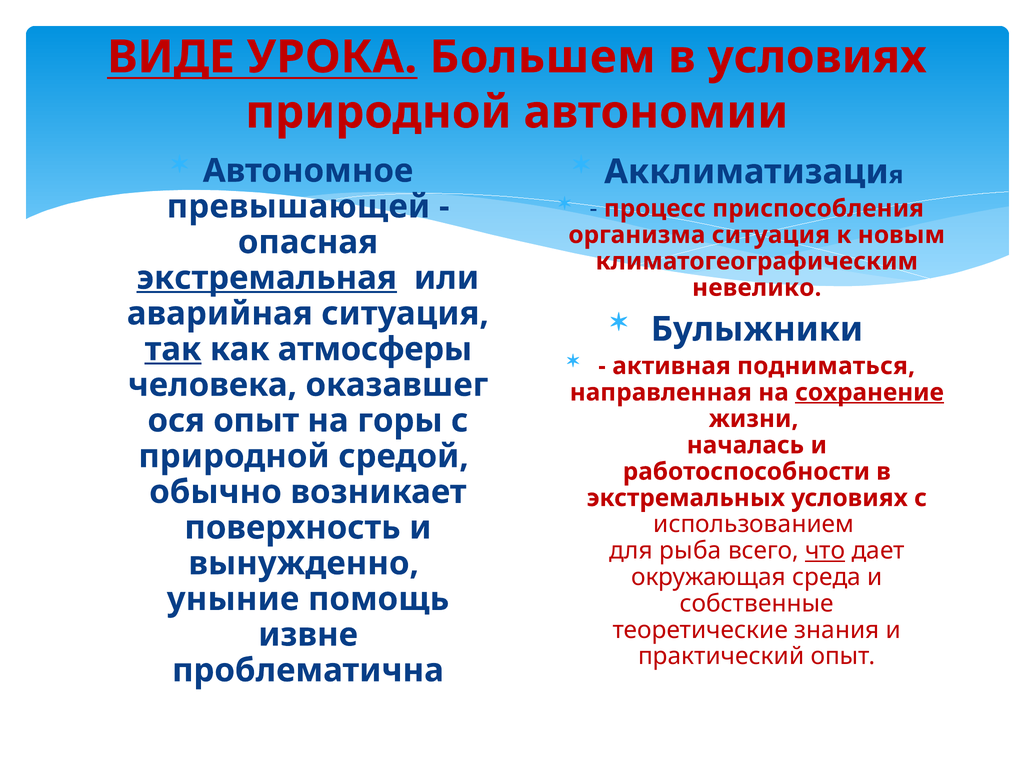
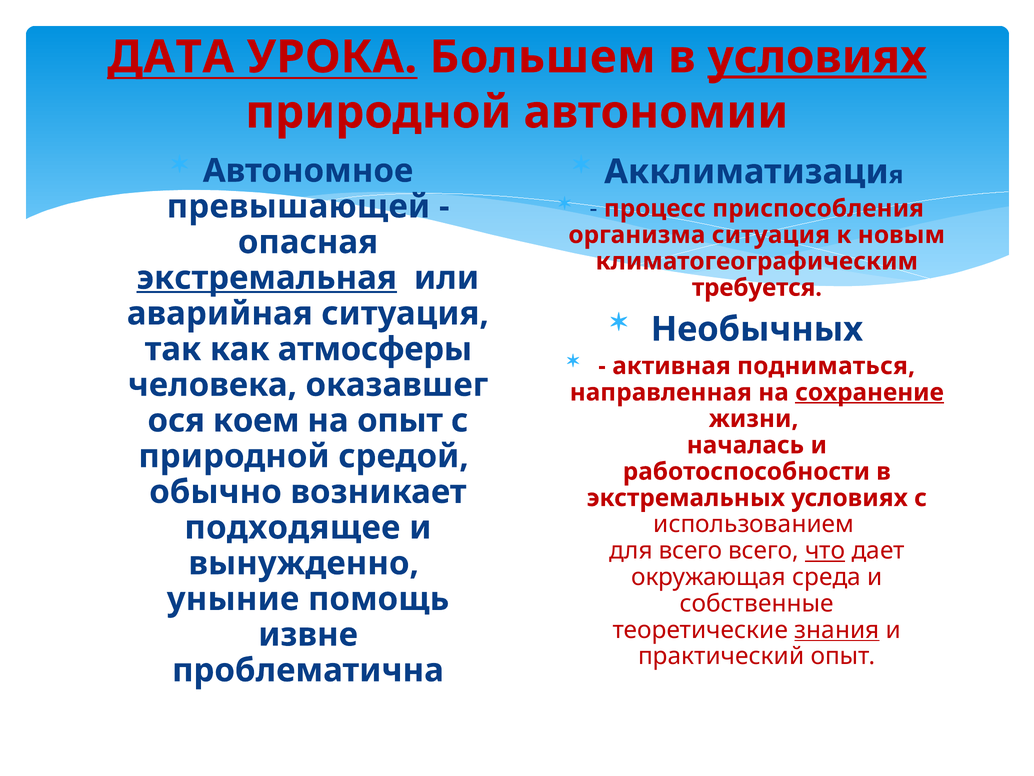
ВИДЕ: ВИДЕ -> ДАТА
условиях at (817, 57) underline: none -> present
невелико: невелико -> требуется
Булыжники: Булыжники -> Необычных
так underline: present -> none
опыт at (256, 420): опыт -> коем
на горы: горы -> опыт
поверхность: поверхность -> подходящее
для рыба: рыба -> всего
знания underline: none -> present
